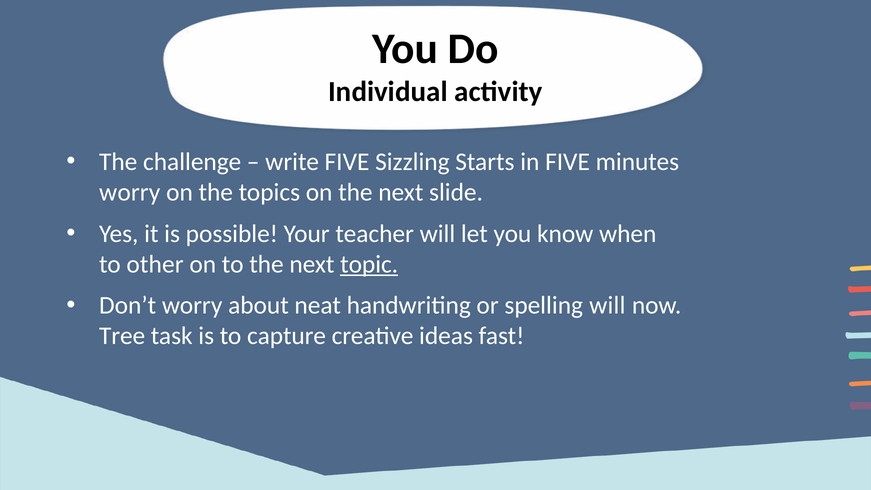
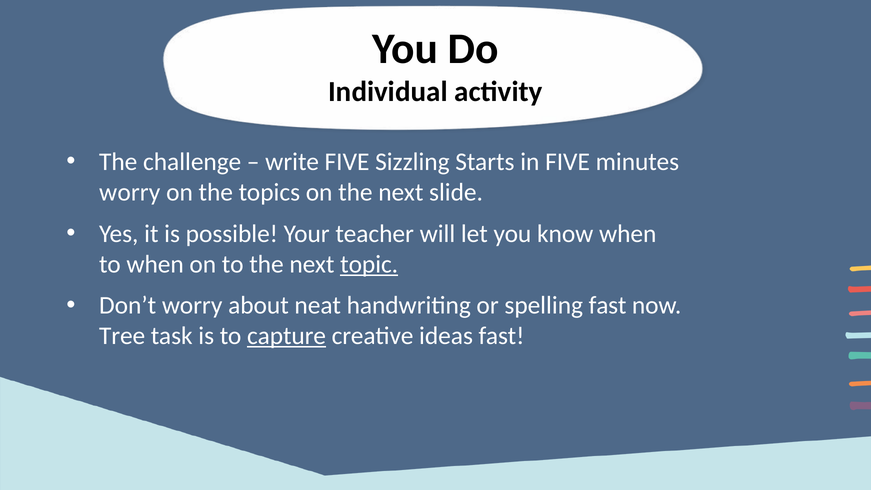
to other: other -> when
spelling will: will -> fast
capture underline: none -> present
